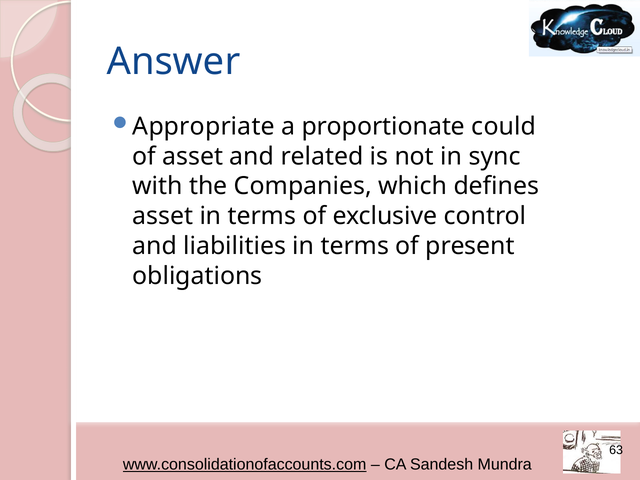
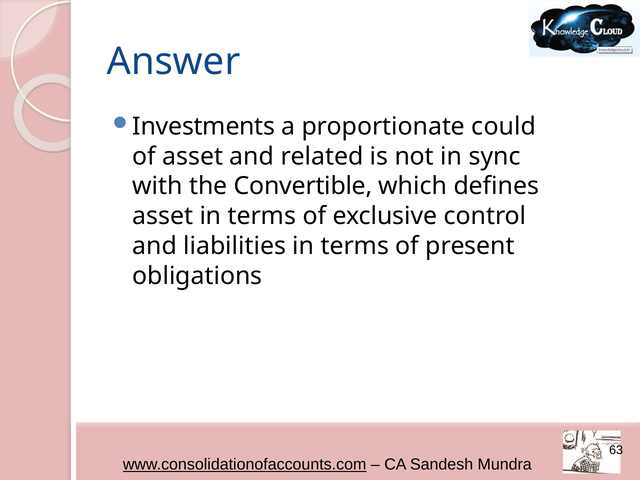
Appropriate: Appropriate -> Investments
Companies: Companies -> Convertible
